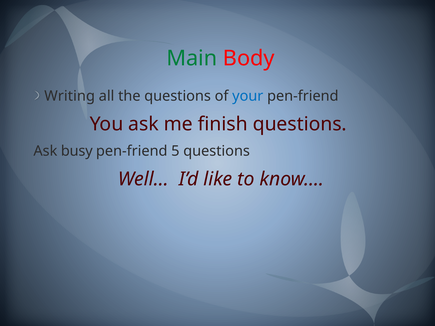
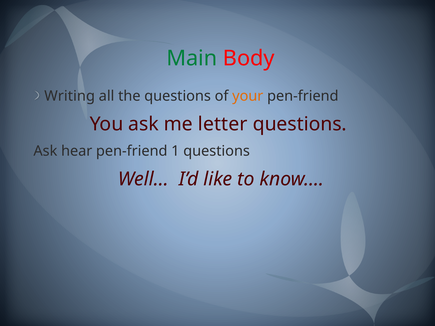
your colour: blue -> orange
finish: finish -> letter
busy: busy -> hear
5: 5 -> 1
